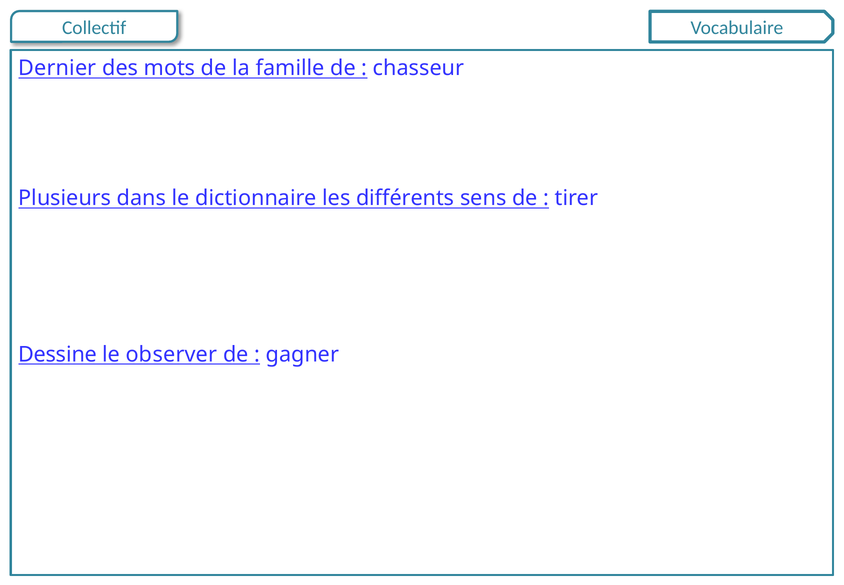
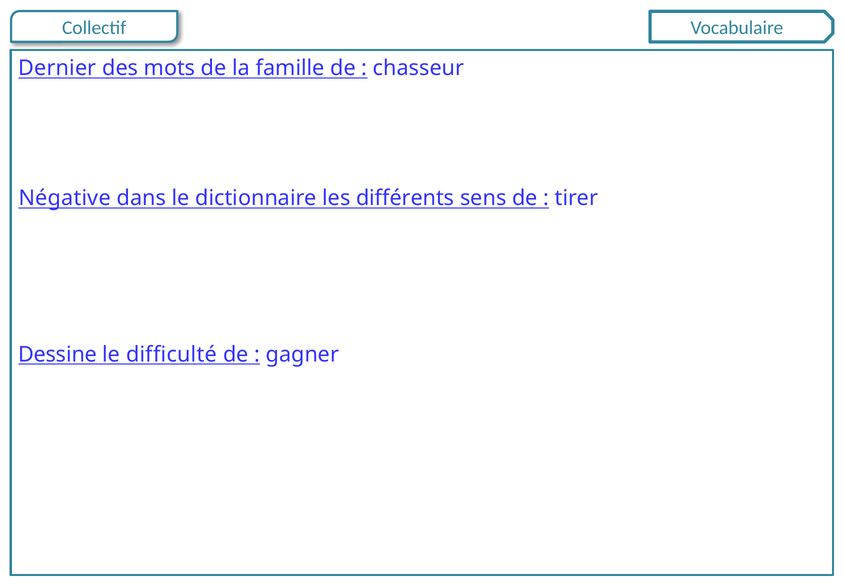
Plusieurs: Plusieurs -> Négative
observer: observer -> difficulté
